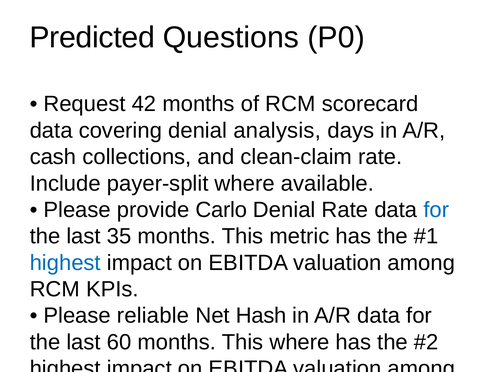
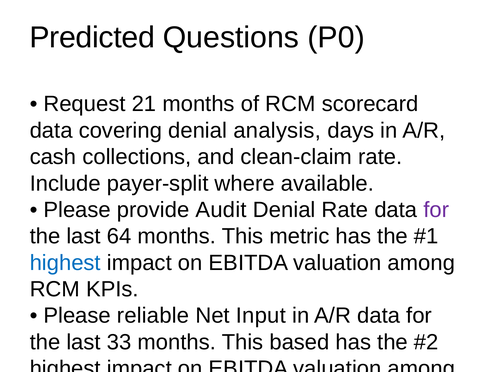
42: 42 -> 21
Carlo: Carlo -> Audit
for at (436, 210) colour: blue -> purple
35: 35 -> 64
Hash: Hash -> Input
60: 60 -> 33
This where: where -> based
